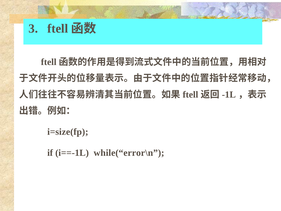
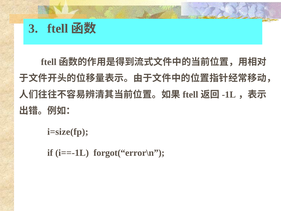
while(“error\n: while(“error\n -> forgot(“error\n
